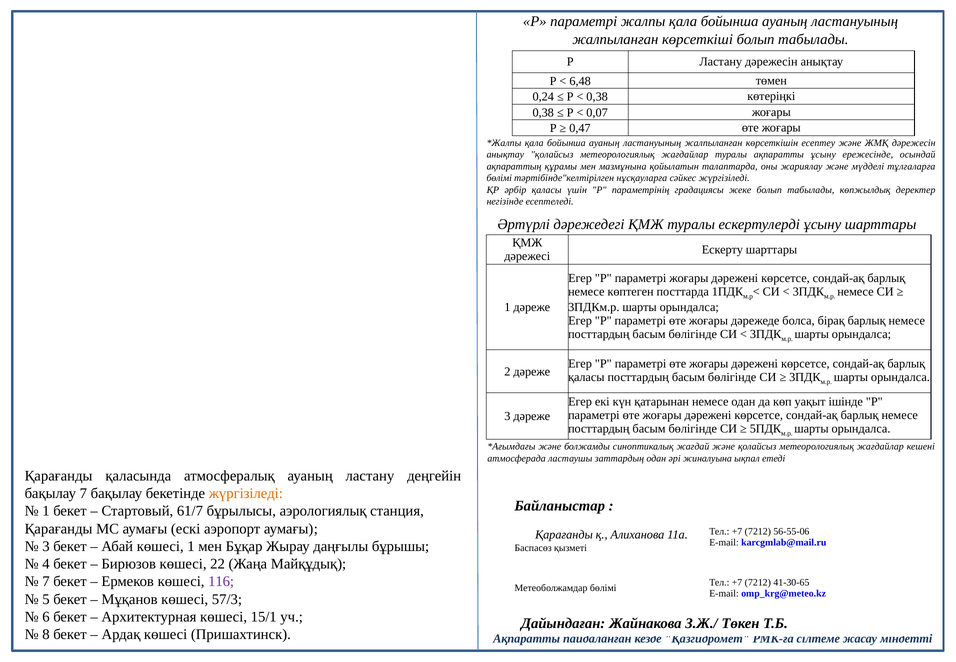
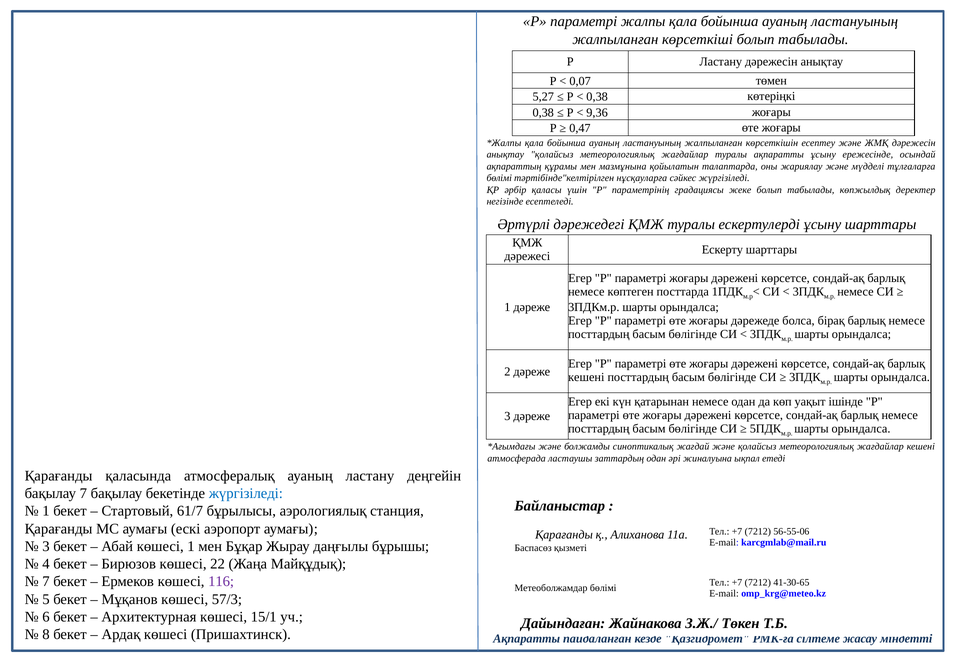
6,48: 6,48 -> 0,07
0,24: 0,24 -> 5,27
0,07: 0,07 -> 9,36
қаласы at (586, 377): қаласы -> кешені
жүргізіледі at (246, 493) colour: orange -> blue
